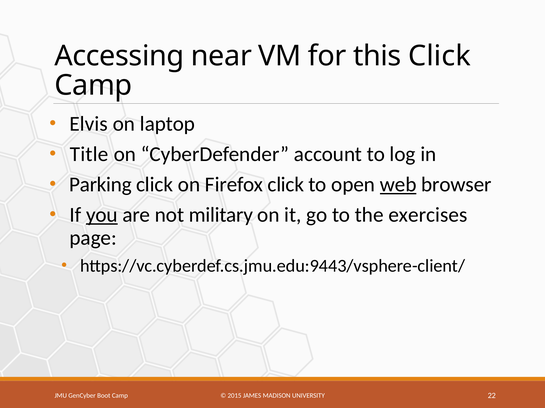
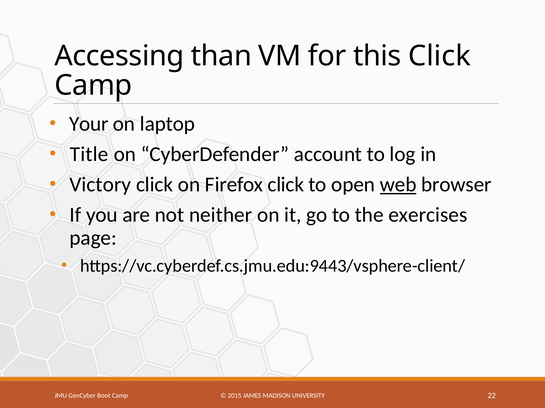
near: near -> than
Elvis: Elvis -> Your
Parking: Parking -> Victory
you underline: present -> none
military: military -> neither
